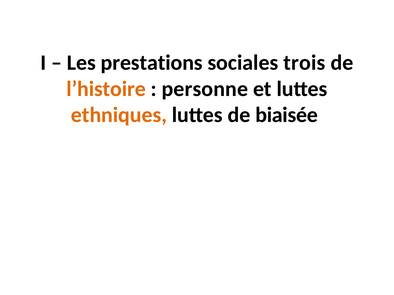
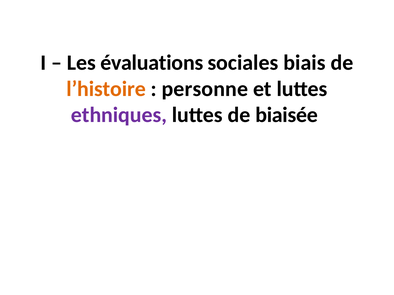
prestations: prestations -> évaluations
trois: trois -> biais
ethniques colour: orange -> purple
